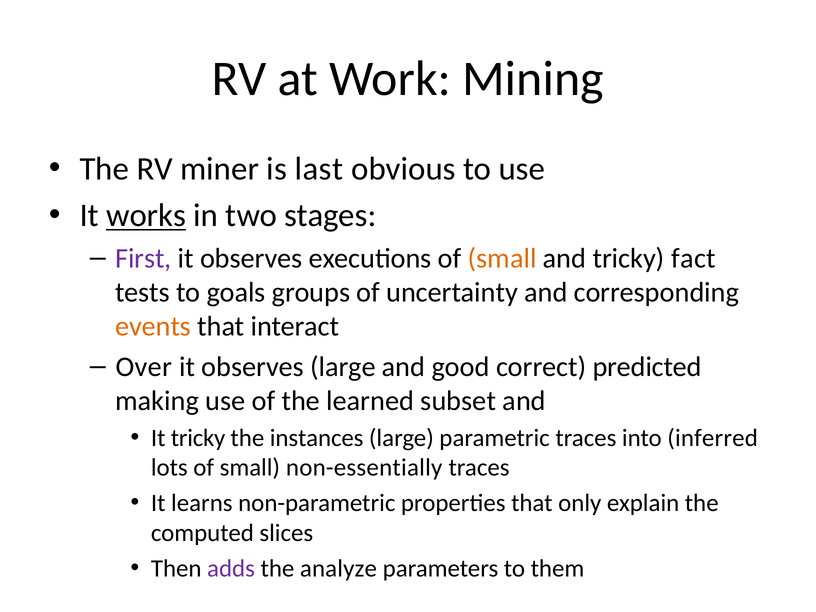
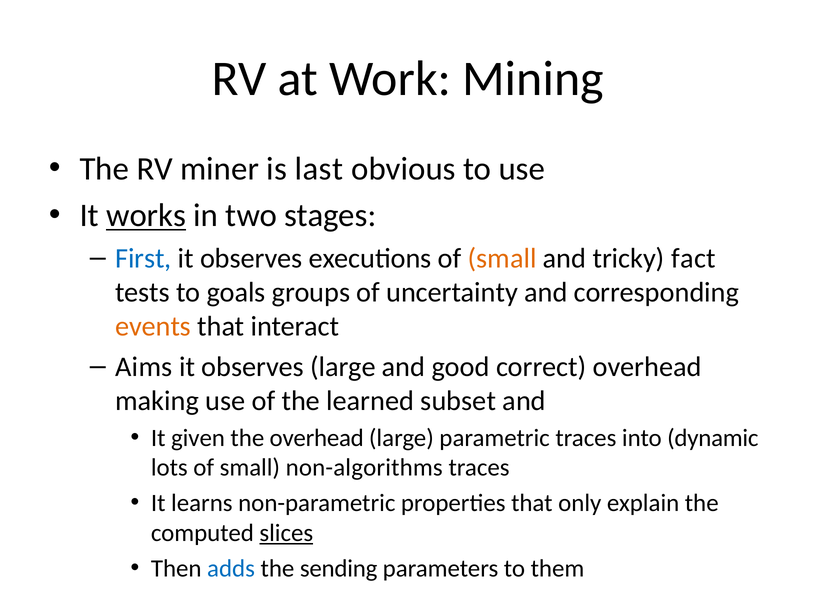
First colour: purple -> blue
Over: Over -> Aims
correct predicted: predicted -> overhead
It tricky: tricky -> given
the instances: instances -> overhead
inferred: inferred -> dynamic
non-essentially: non-essentially -> non-algorithms
slices underline: none -> present
adds colour: purple -> blue
analyze: analyze -> sending
